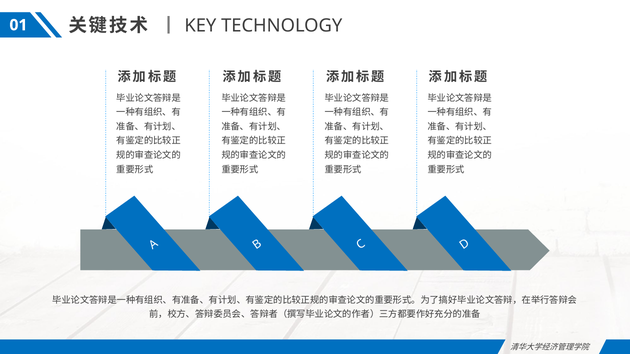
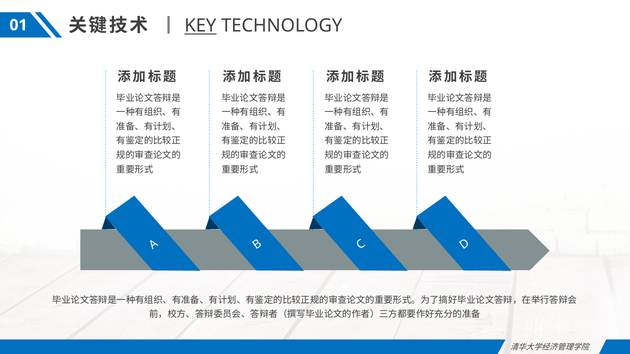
KEY underline: none -> present
